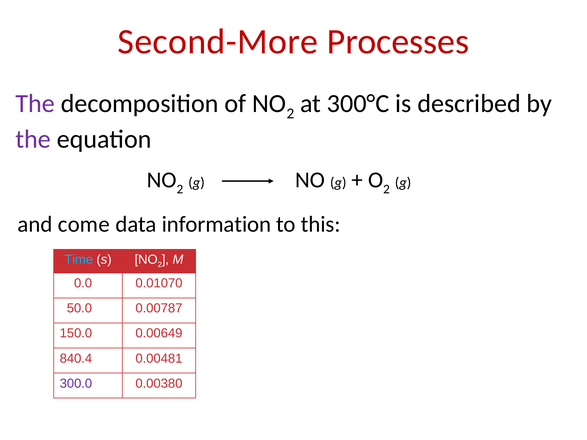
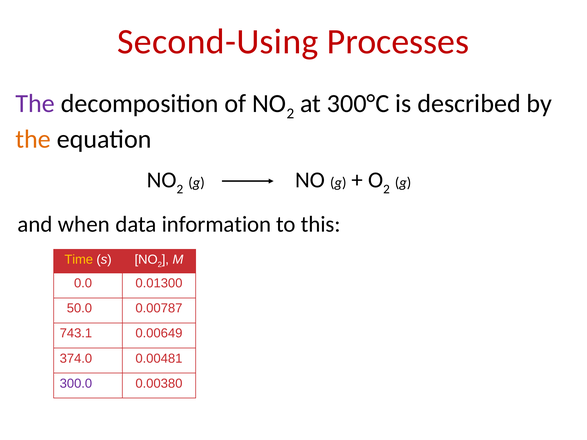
Second-More: Second-More -> Second-Using
the at (33, 139) colour: purple -> orange
come: come -> when
Time colour: light blue -> yellow
0.01070: 0.01070 -> 0.01300
150.0: 150.0 -> 743.1
840.4: 840.4 -> 374.0
